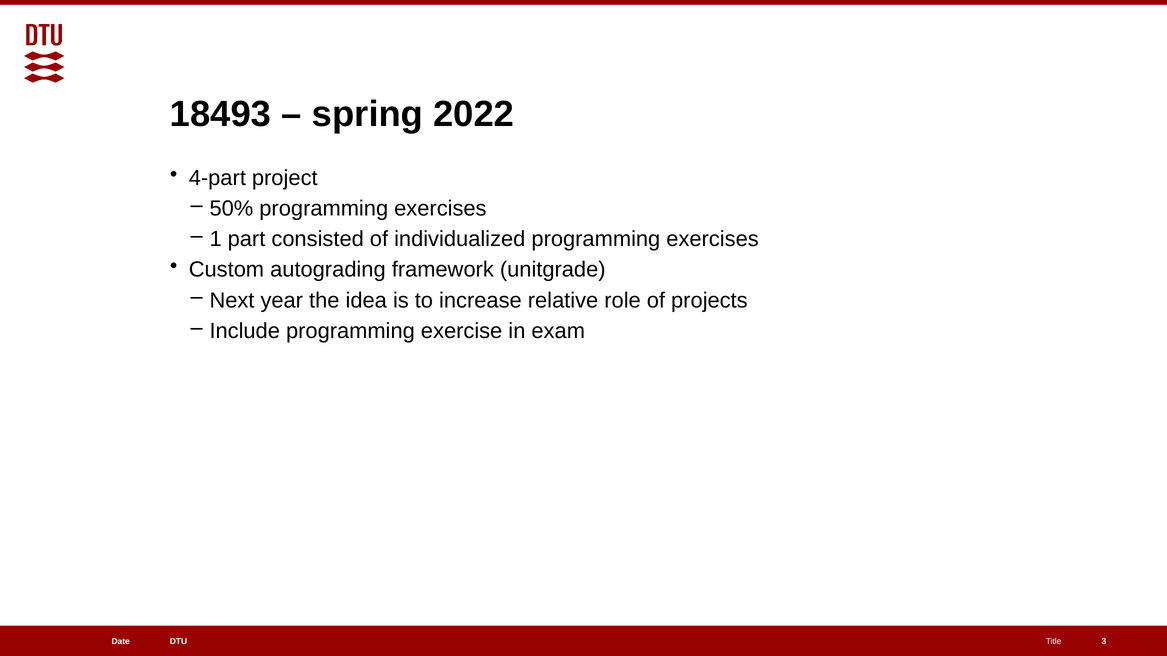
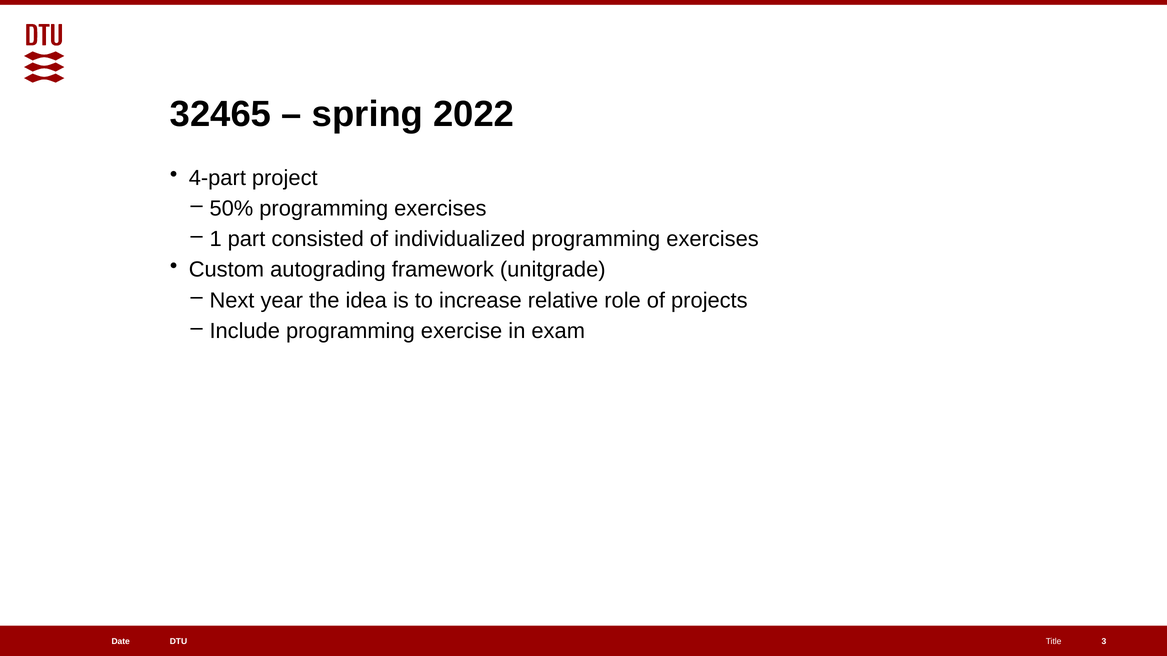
18493: 18493 -> 32465
